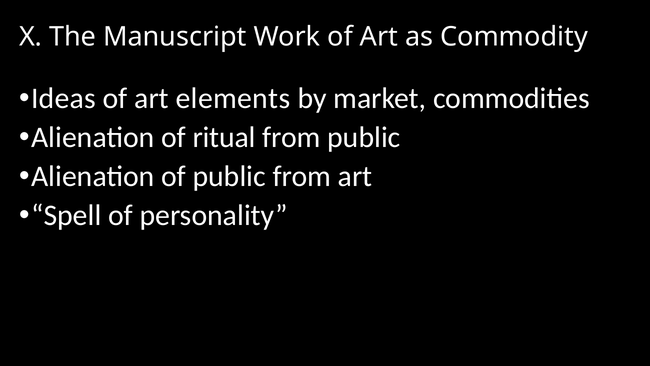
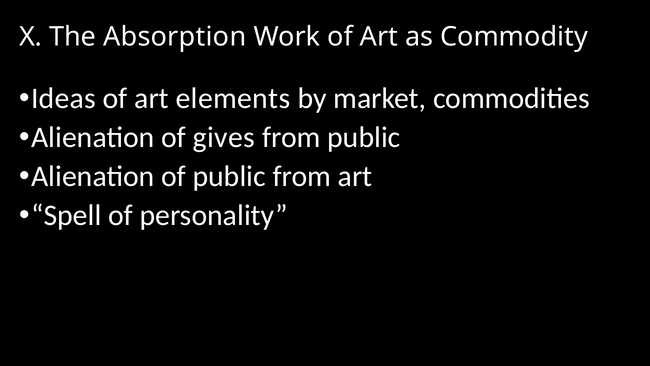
Manuscript: Manuscript -> Absorption
ritual: ritual -> gives
